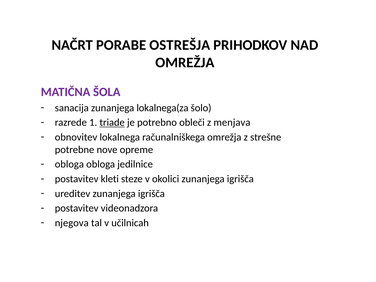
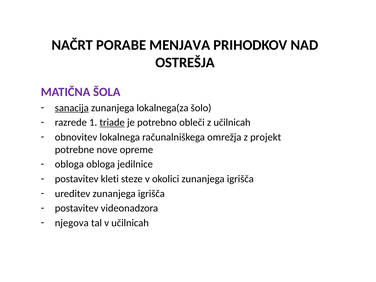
OSTREŠJA: OSTREŠJA -> MENJAVA
OMREŽJA at (185, 63): OMREŽJA -> OSTREŠJA
sanacija underline: none -> present
z menjava: menjava -> učilnicah
strešne: strešne -> projekt
